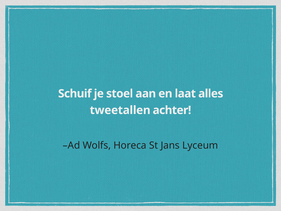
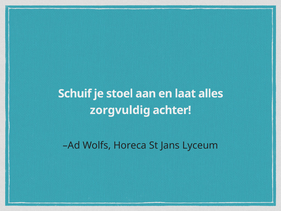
tweetallen: tweetallen -> zorgvuldig
